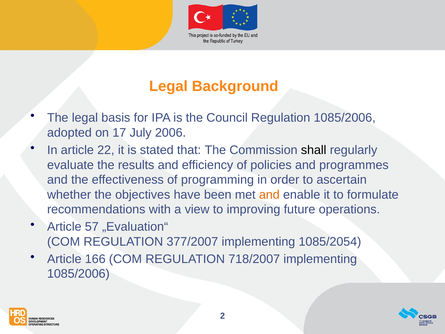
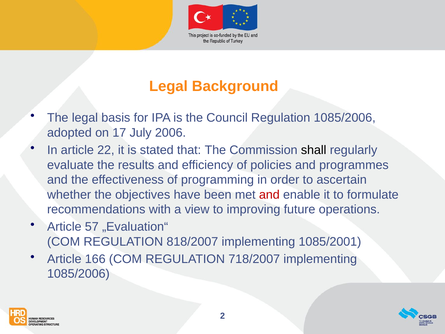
and at (269, 194) colour: orange -> red
377/2007: 377/2007 -> 818/2007
1085/2054: 1085/2054 -> 1085/2001
